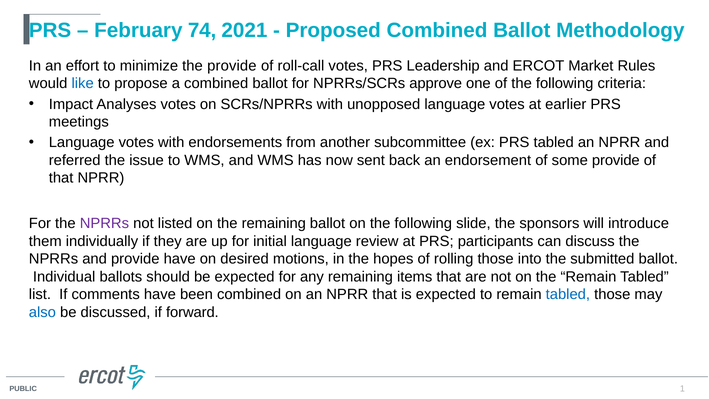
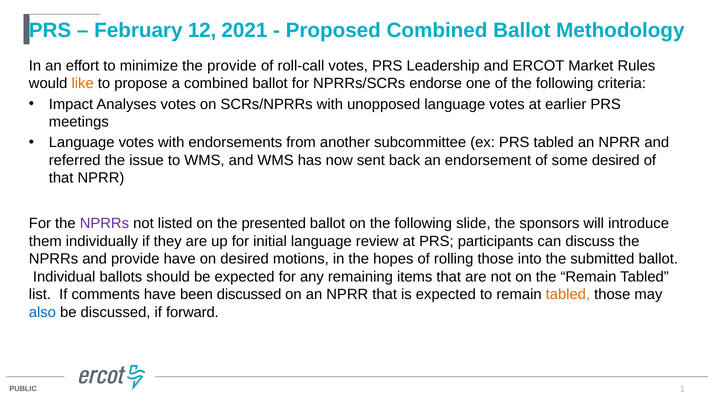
74: 74 -> 12
like colour: blue -> orange
approve: approve -> endorse
some provide: provide -> desired
the remaining: remaining -> presented
been combined: combined -> discussed
tabled at (568, 294) colour: blue -> orange
